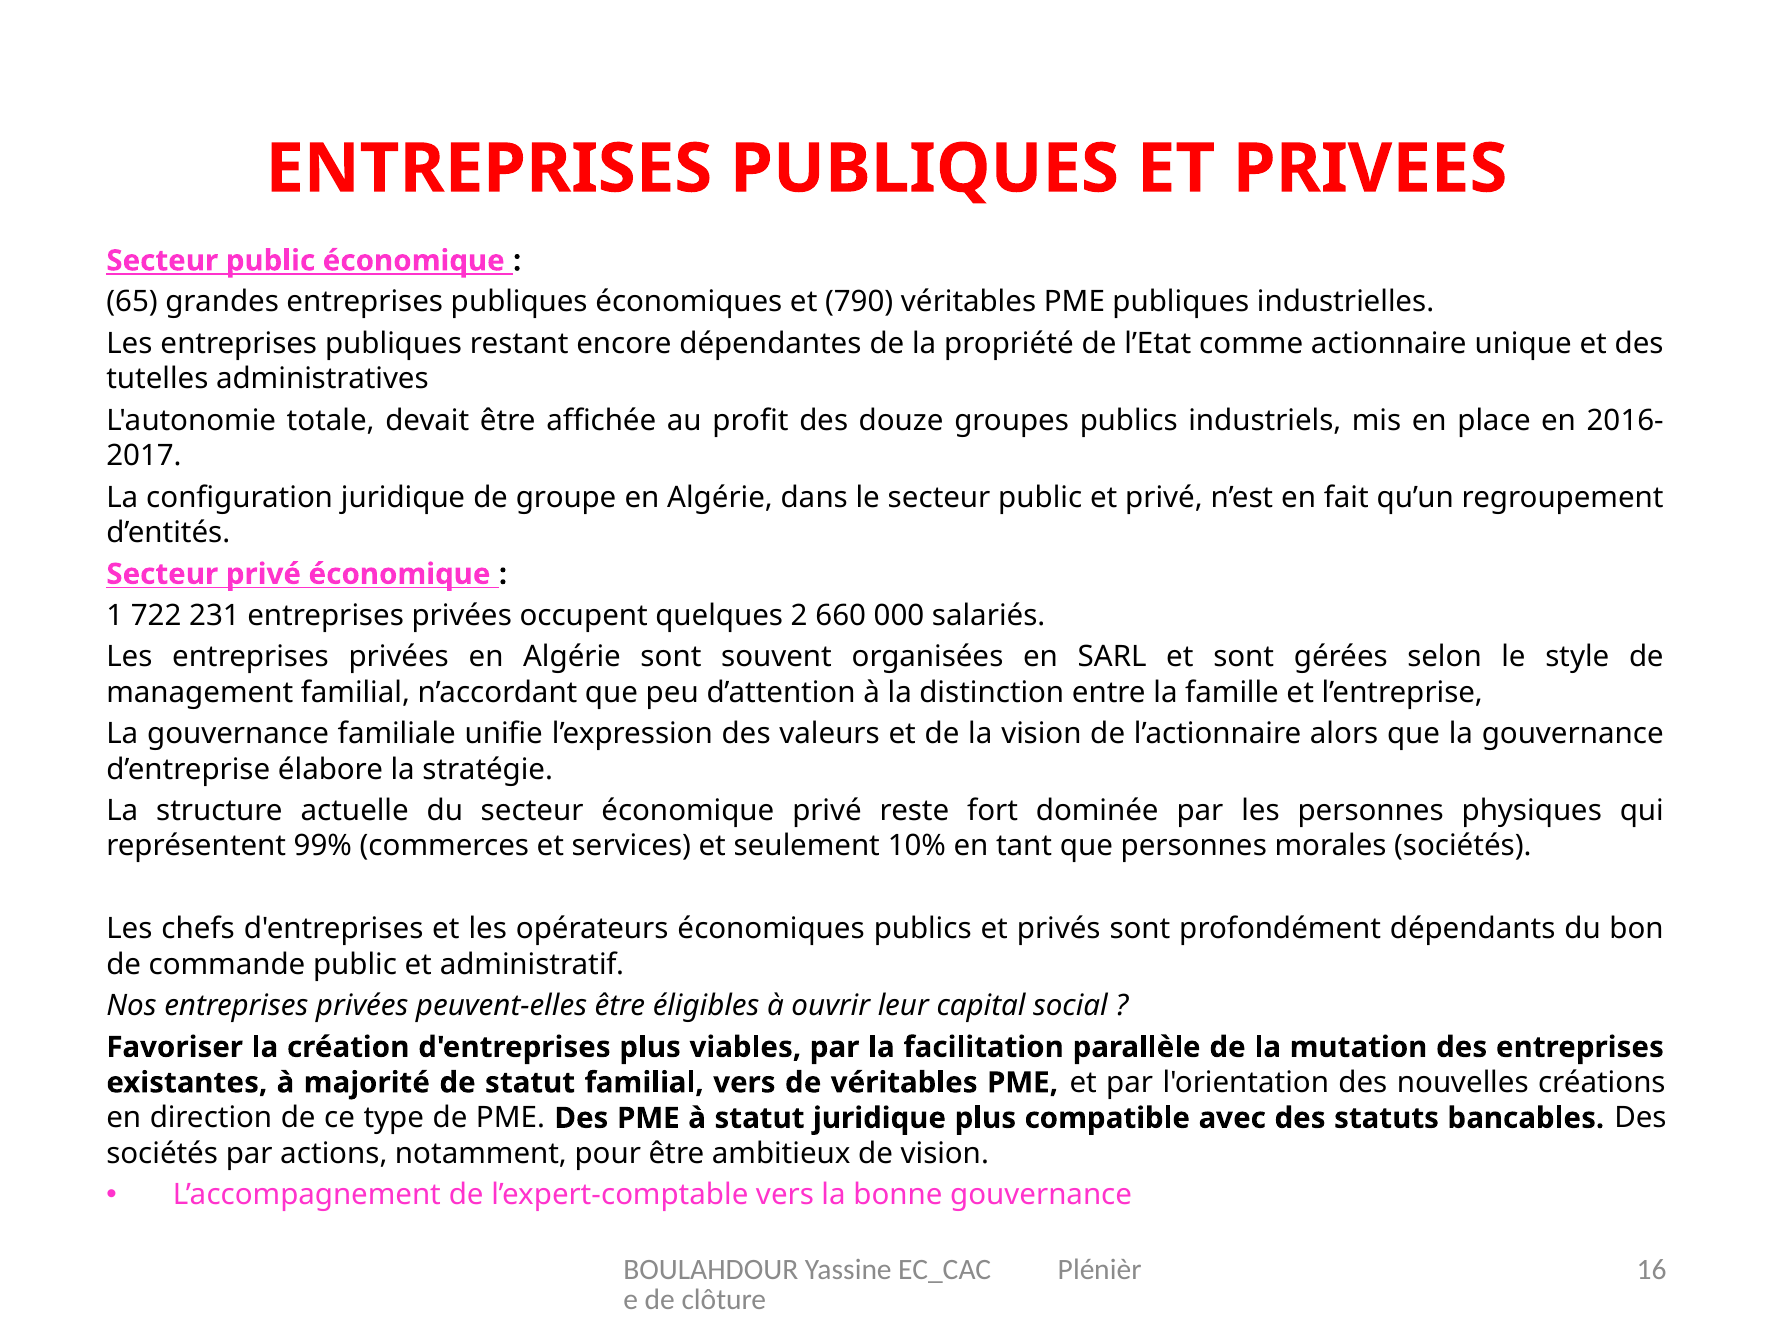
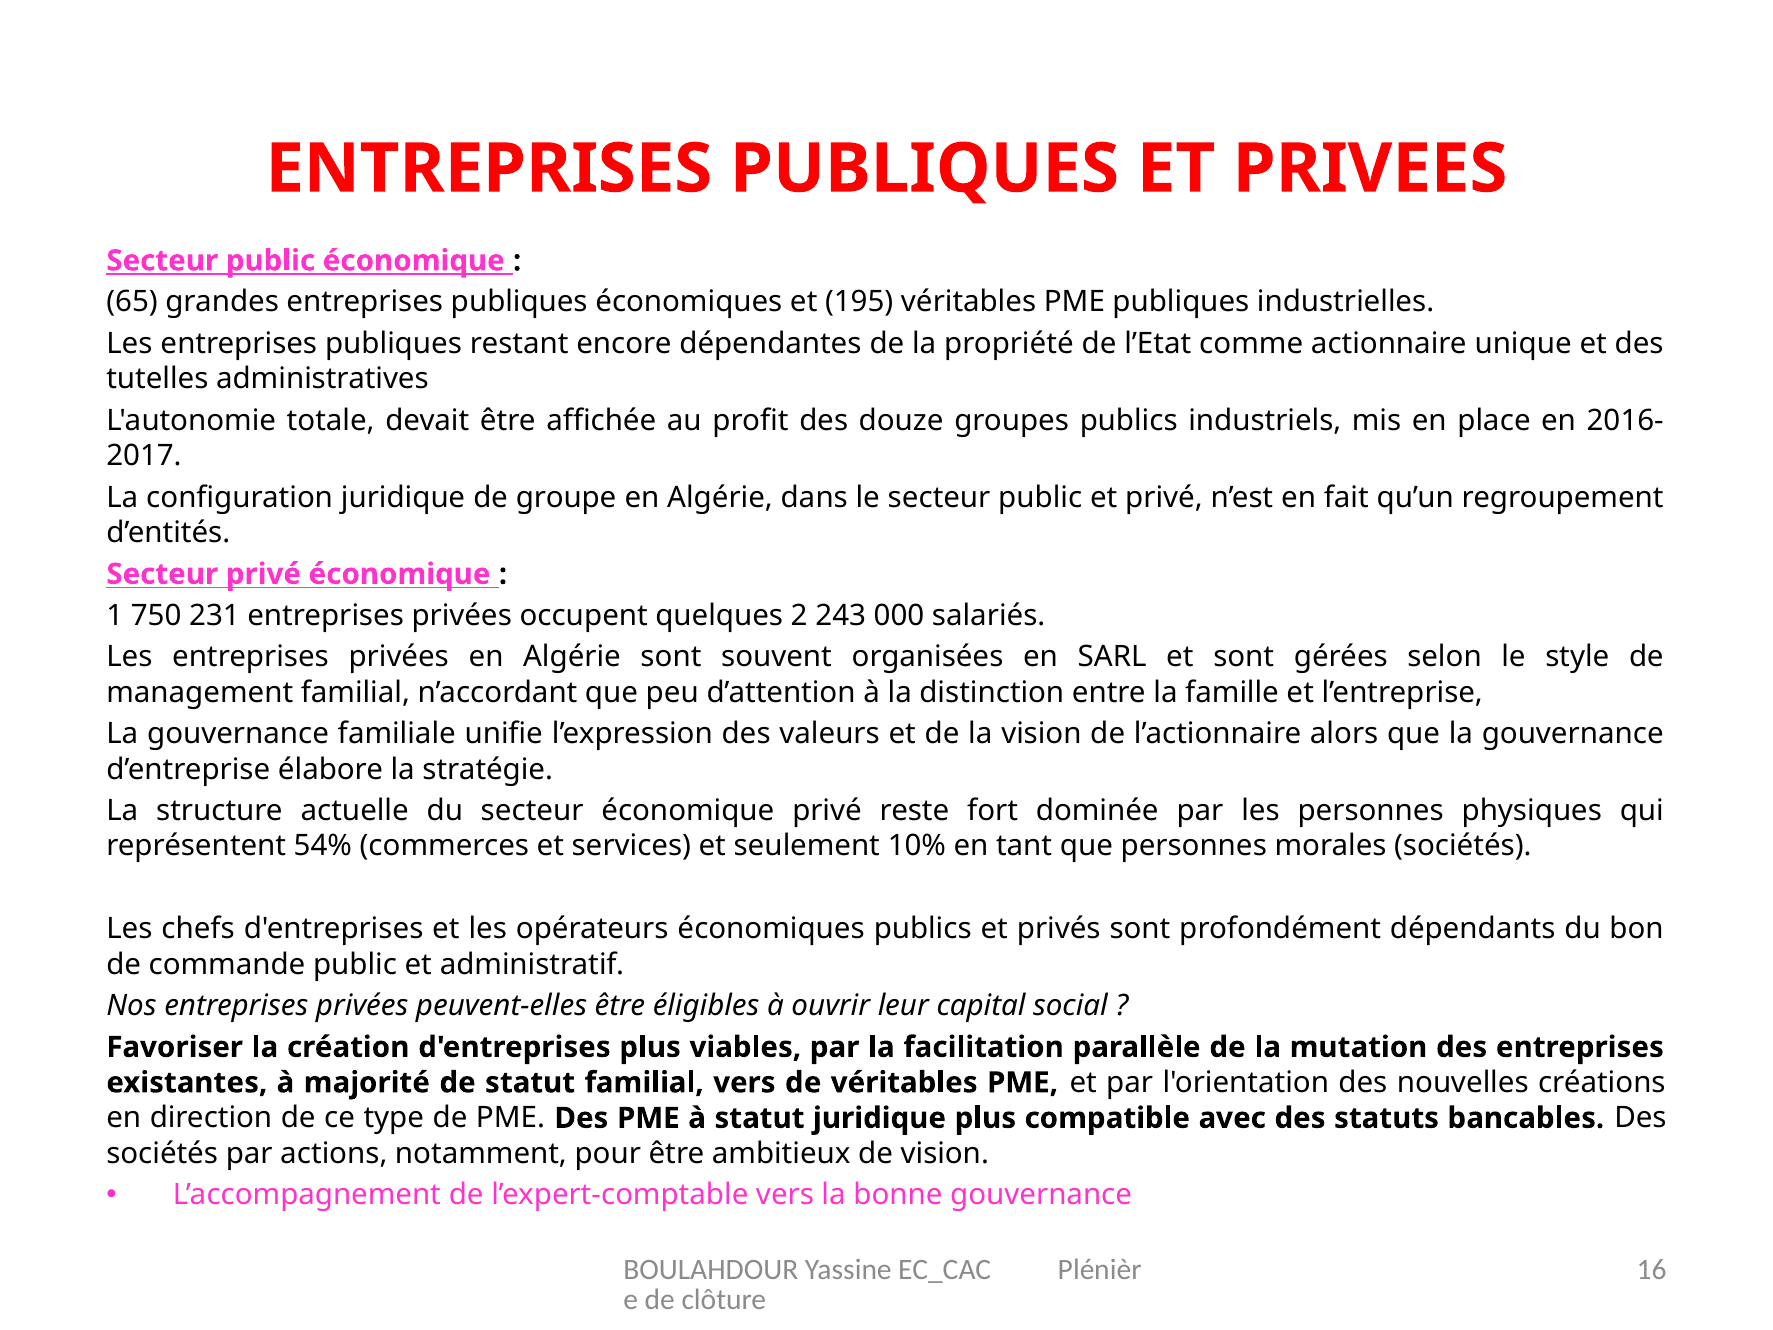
790: 790 -> 195
722: 722 -> 750
660: 660 -> 243
99%: 99% -> 54%
